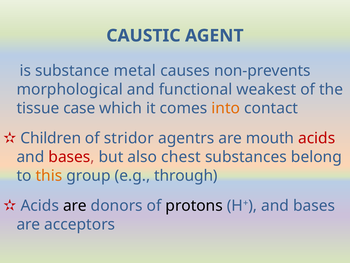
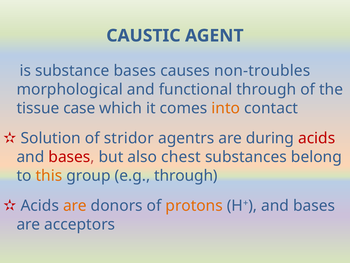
substance metal: metal -> bases
non-prevents: non-prevents -> non-troubles
functional weakest: weakest -> through
Children: Children -> Solution
mouth: mouth -> during
are at (75, 205) colour: black -> orange
protons colour: black -> orange
